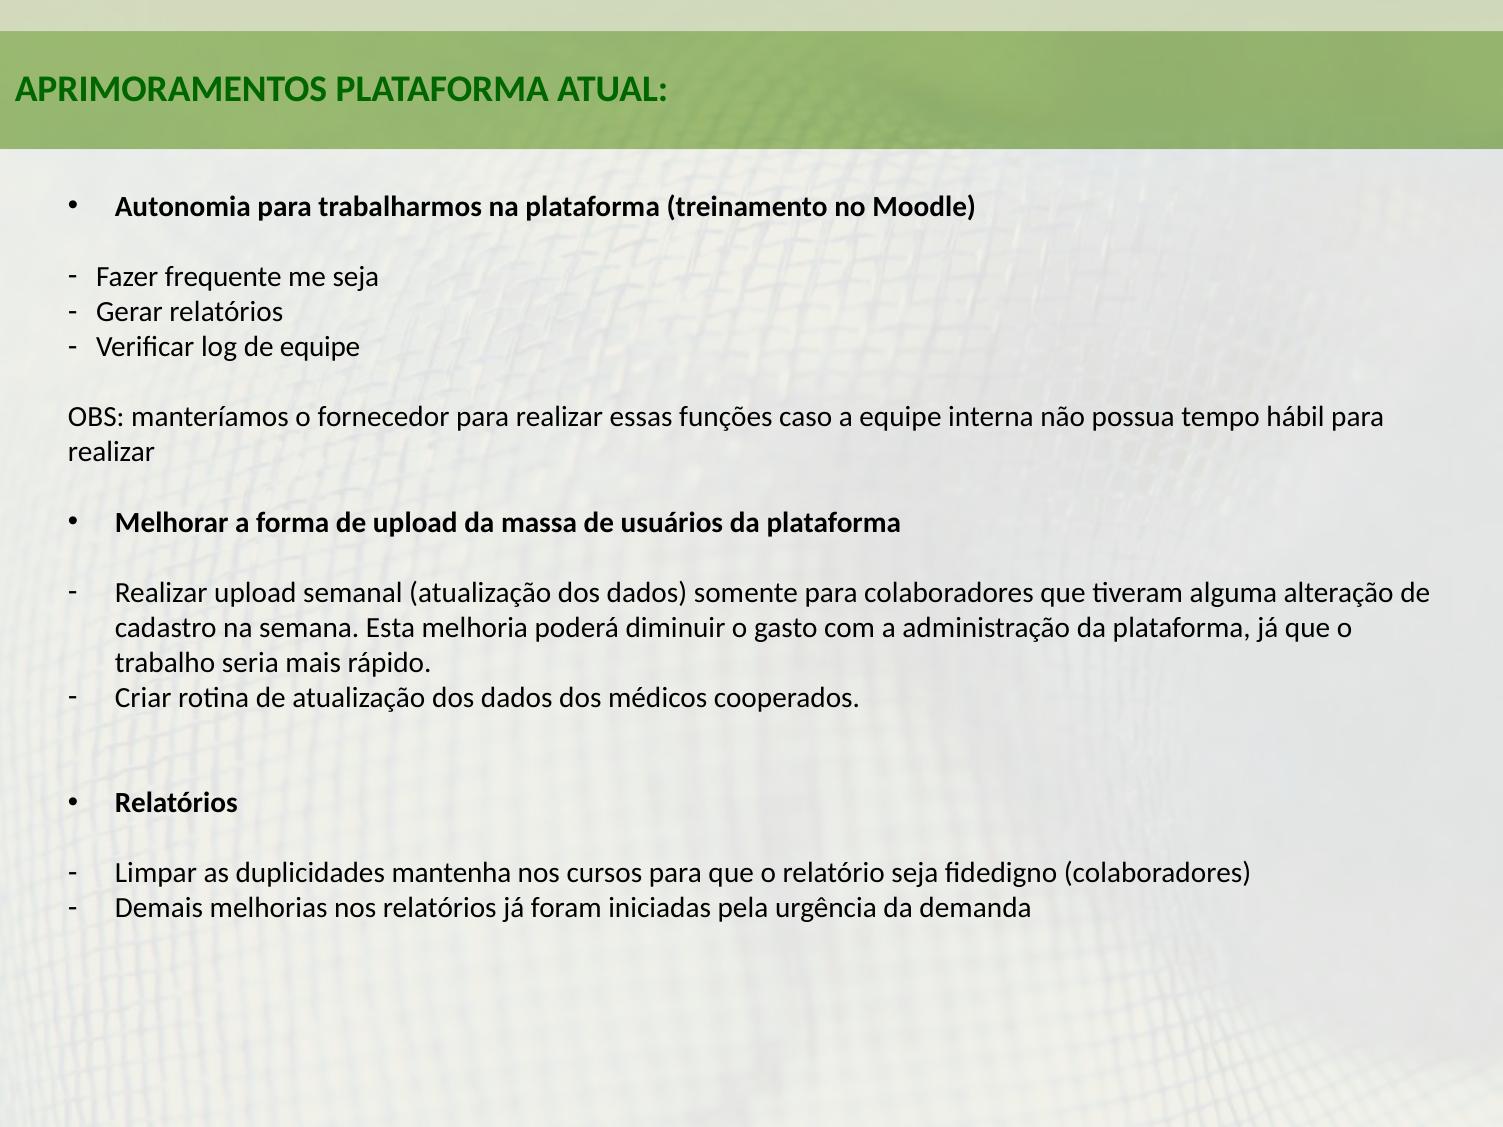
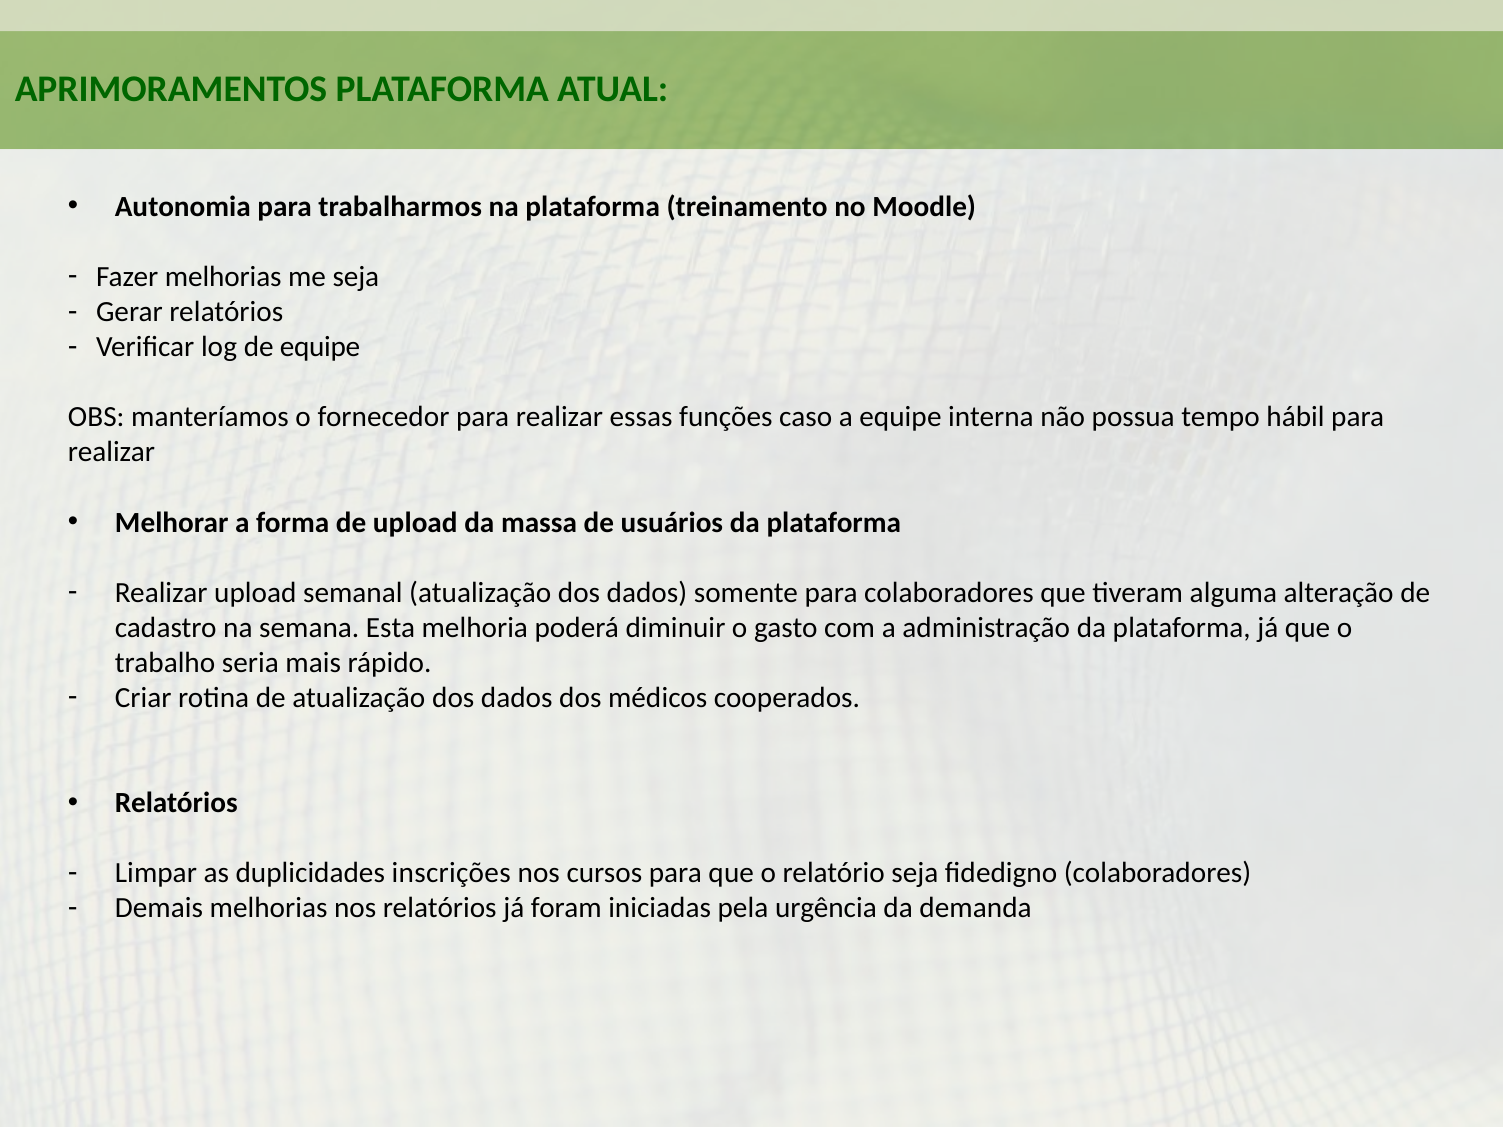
Fazer frequente: frequente -> melhorias
mantenha: mantenha -> inscrições
